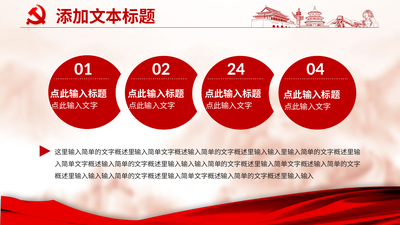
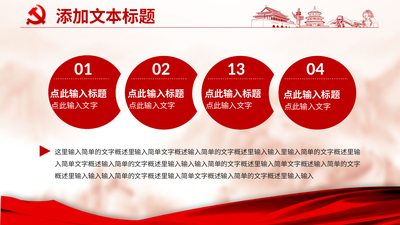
24: 24 -> 13
